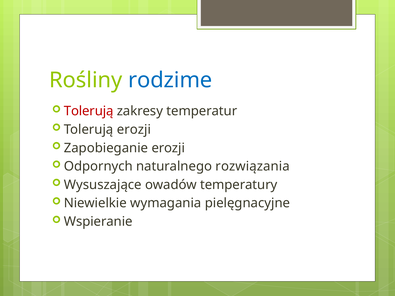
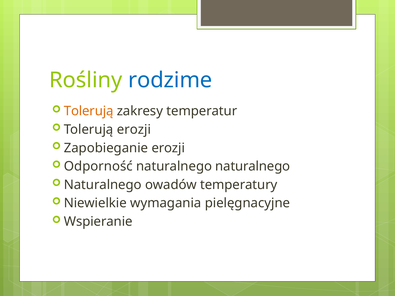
Tolerują at (89, 111) colour: red -> orange
Odpornych: Odpornych -> Odporność
naturalnego rozwiązania: rozwiązania -> naturalnego
Wysuszające at (103, 185): Wysuszające -> Naturalnego
